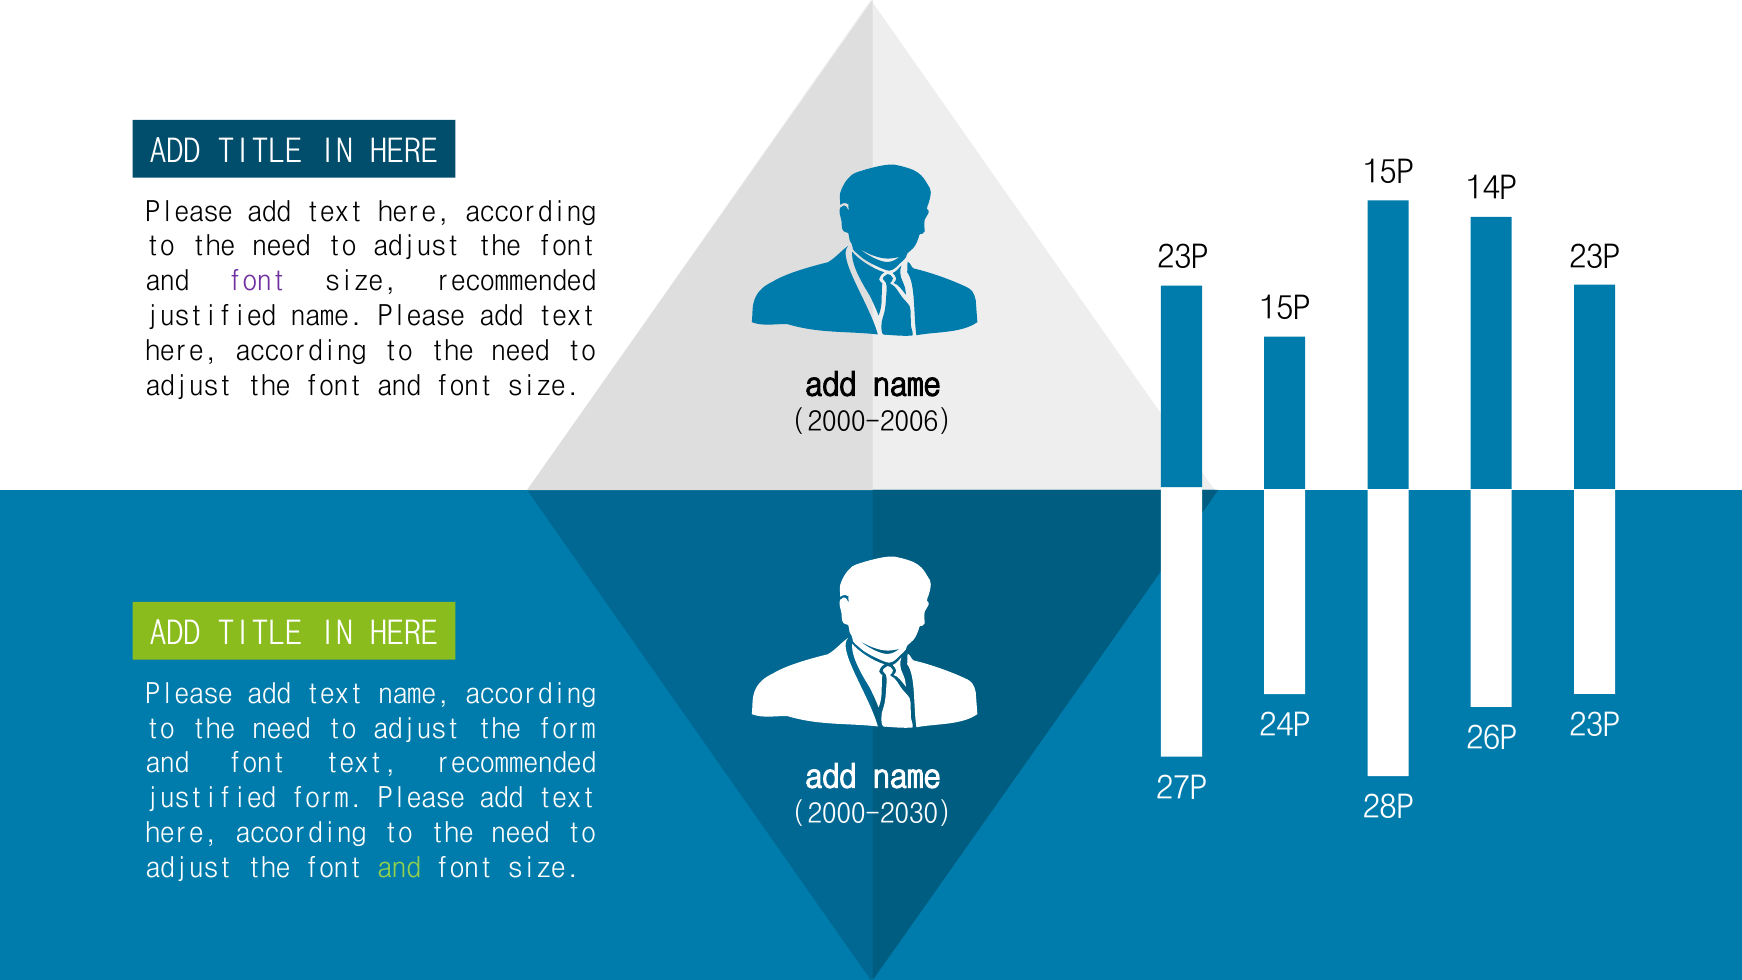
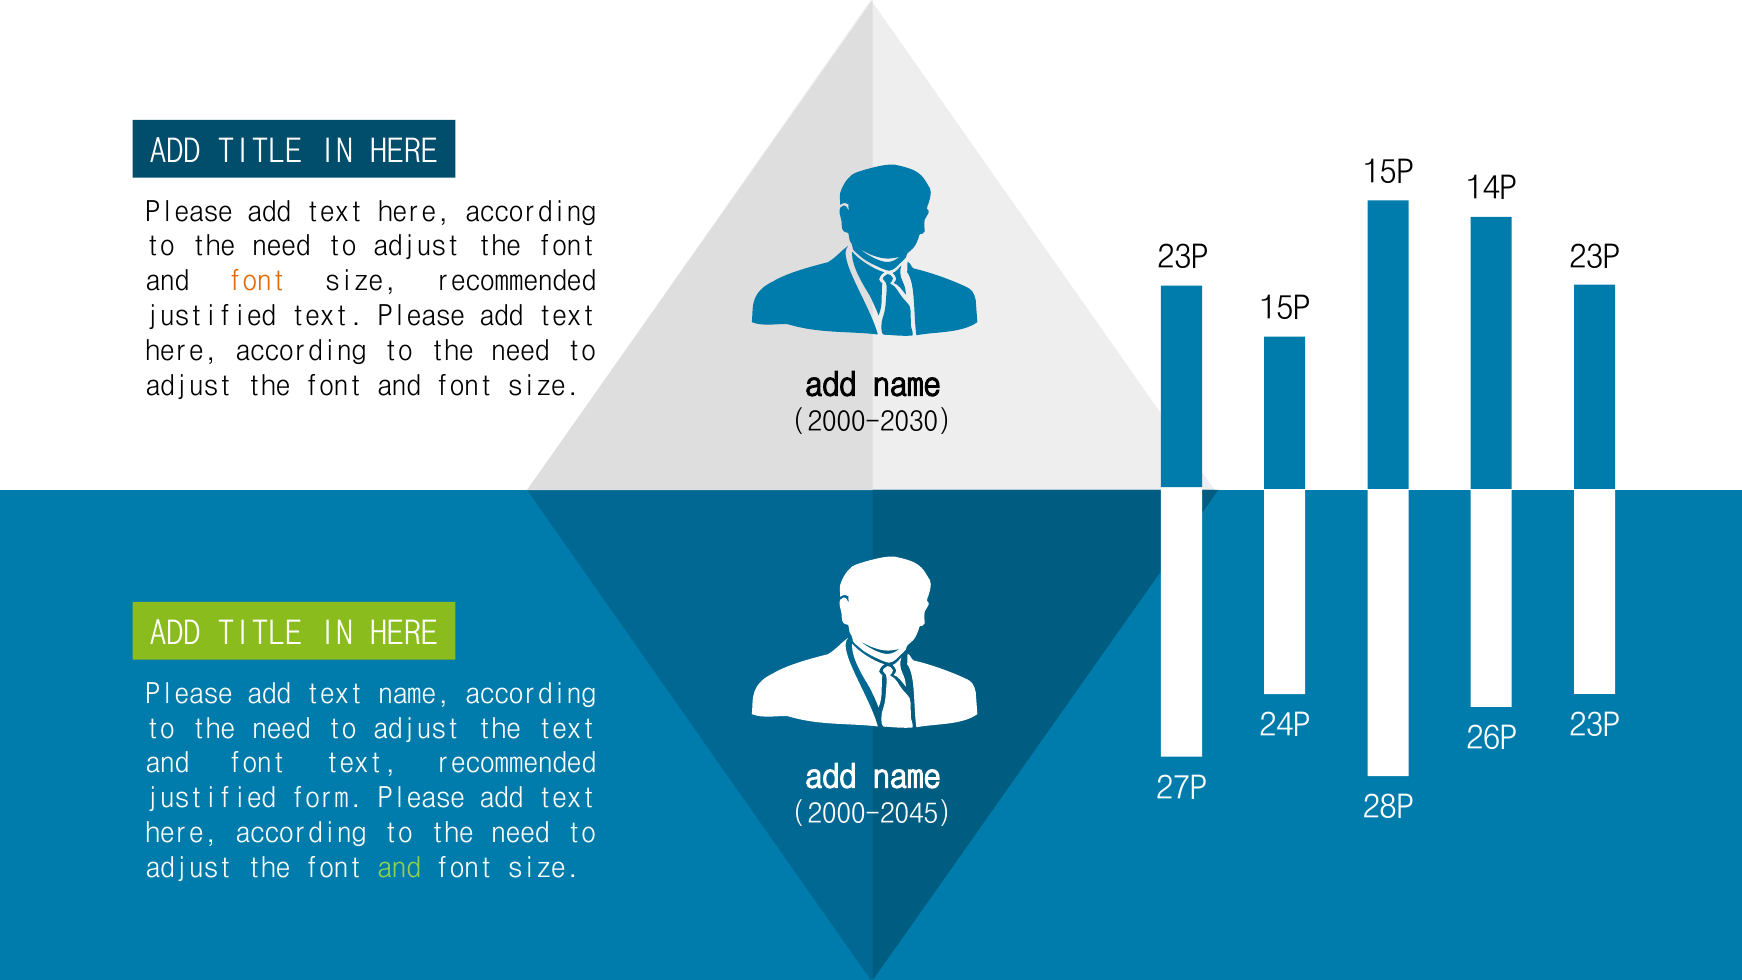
font at (257, 281) colour: purple -> orange
justified name: name -> text
2000-2006: 2000-2006 -> 2000-2030
the form: form -> text
2000-2030: 2000-2030 -> 2000-2045
